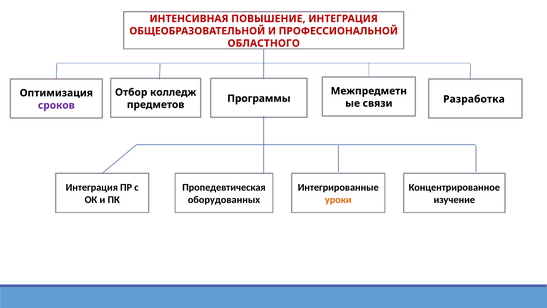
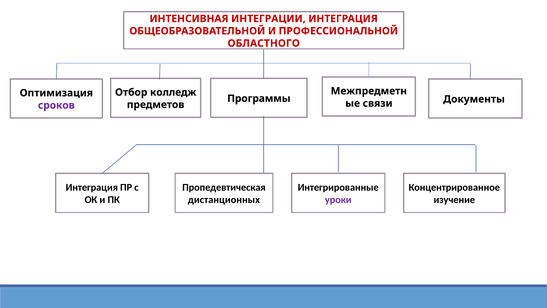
ПОВЫШЕНИЕ: ПОВЫШЕНИЕ -> ИНТЕГРАЦИИ
Разработка: Разработка -> Документы
оборудованных: оборудованных -> дистанционных
уроки colour: orange -> purple
